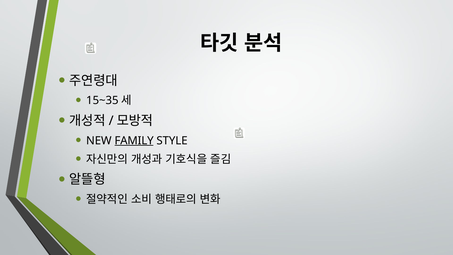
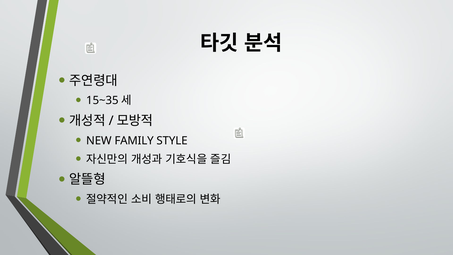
FAMILY underline: present -> none
